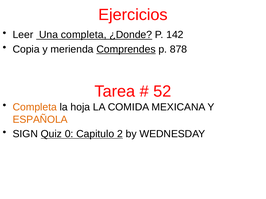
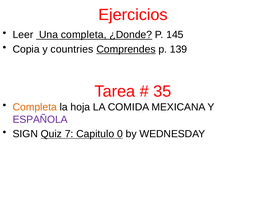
142: 142 -> 145
merienda: merienda -> countries
878: 878 -> 139
52: 52 -> 35
ESPAÑOLA colour: orange -> purple
0: 0 -> 7
2: 2 -> 0
